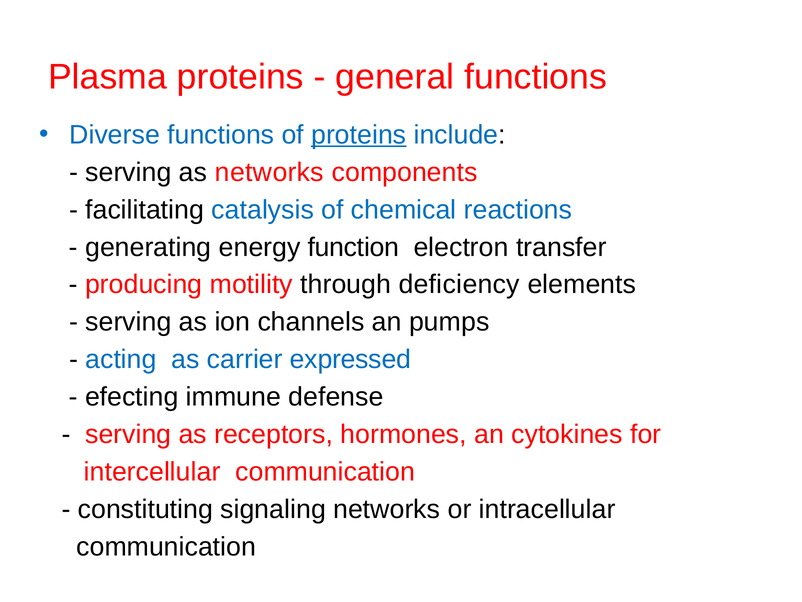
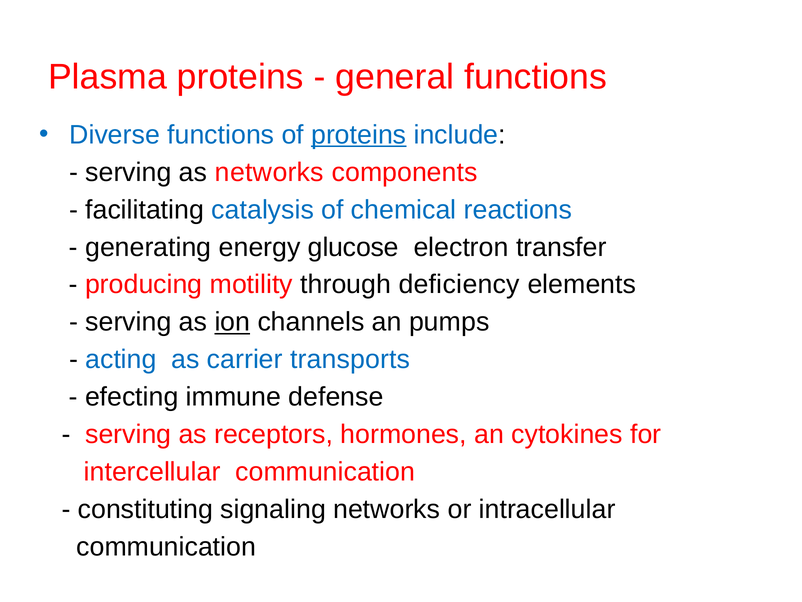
function: function -> glucose
ion underline: none -> present
expressed: expressed -> transports
